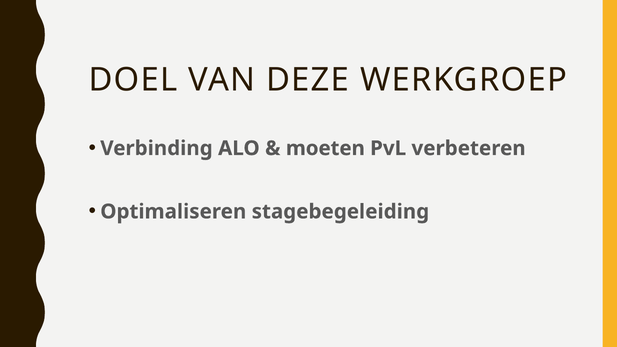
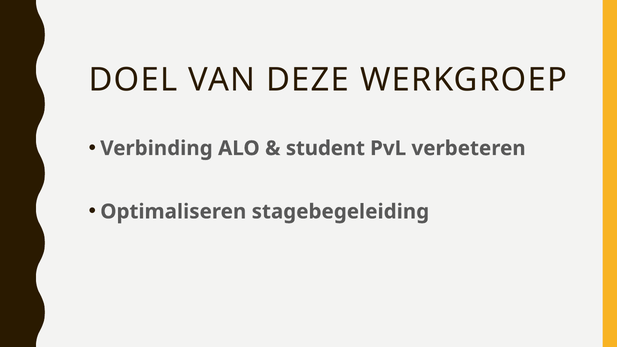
moeten: moeten -> student
